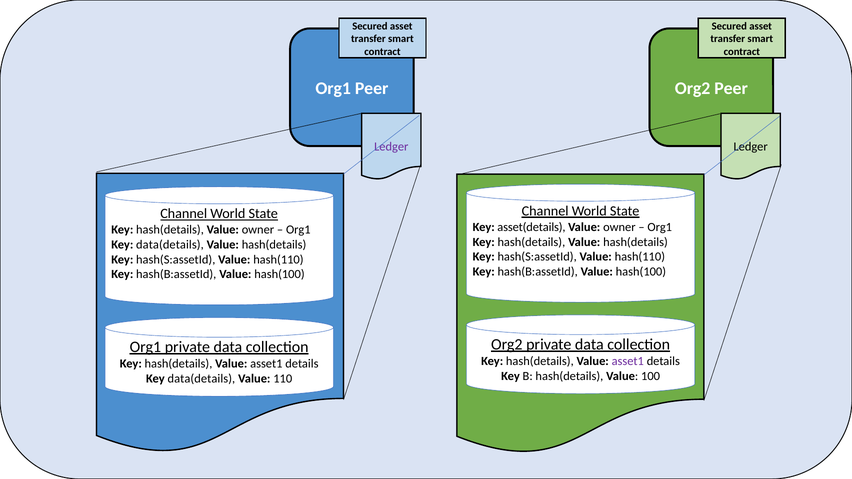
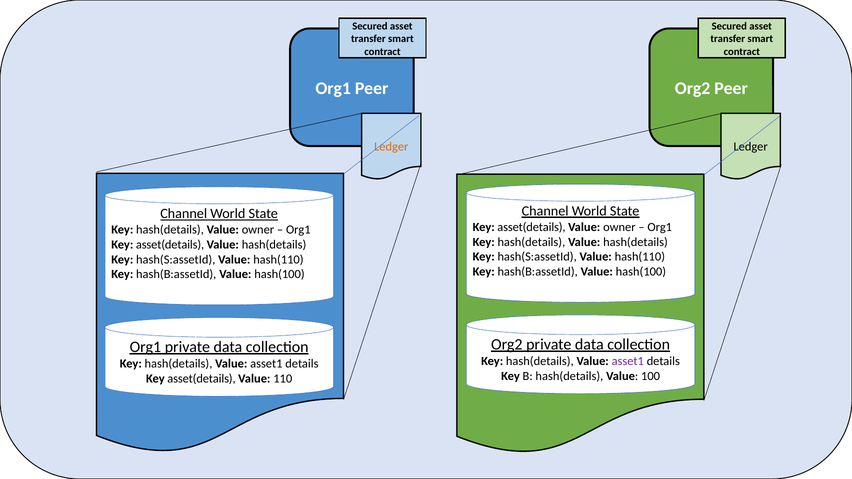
Ledger at (391, 147) colour: purple -> orange
data(details at (170, 245): data(details -> asset(details
data(details at (201, 379): data(details -> asset(details
